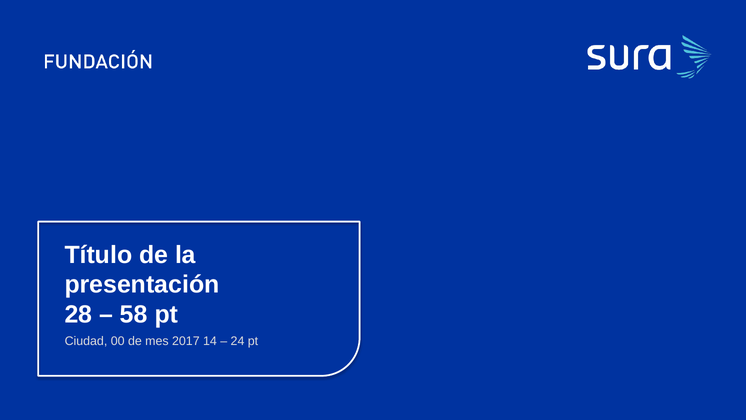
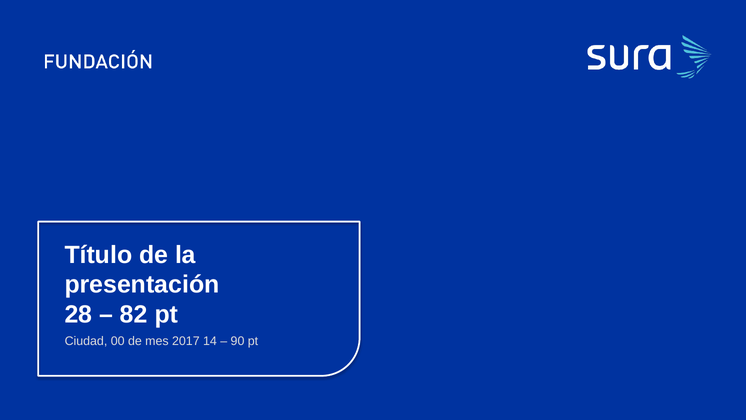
58: 58 -> 82
24: 24 -> 90
